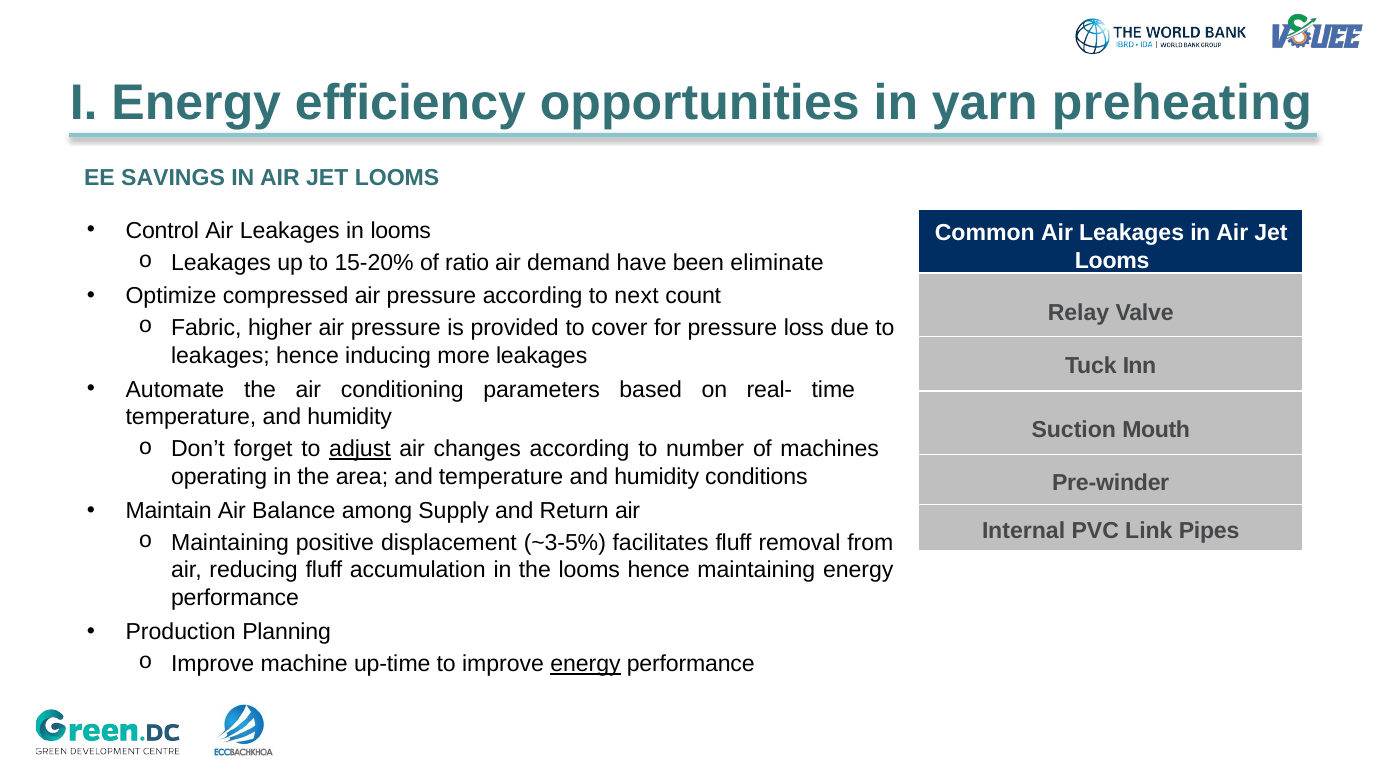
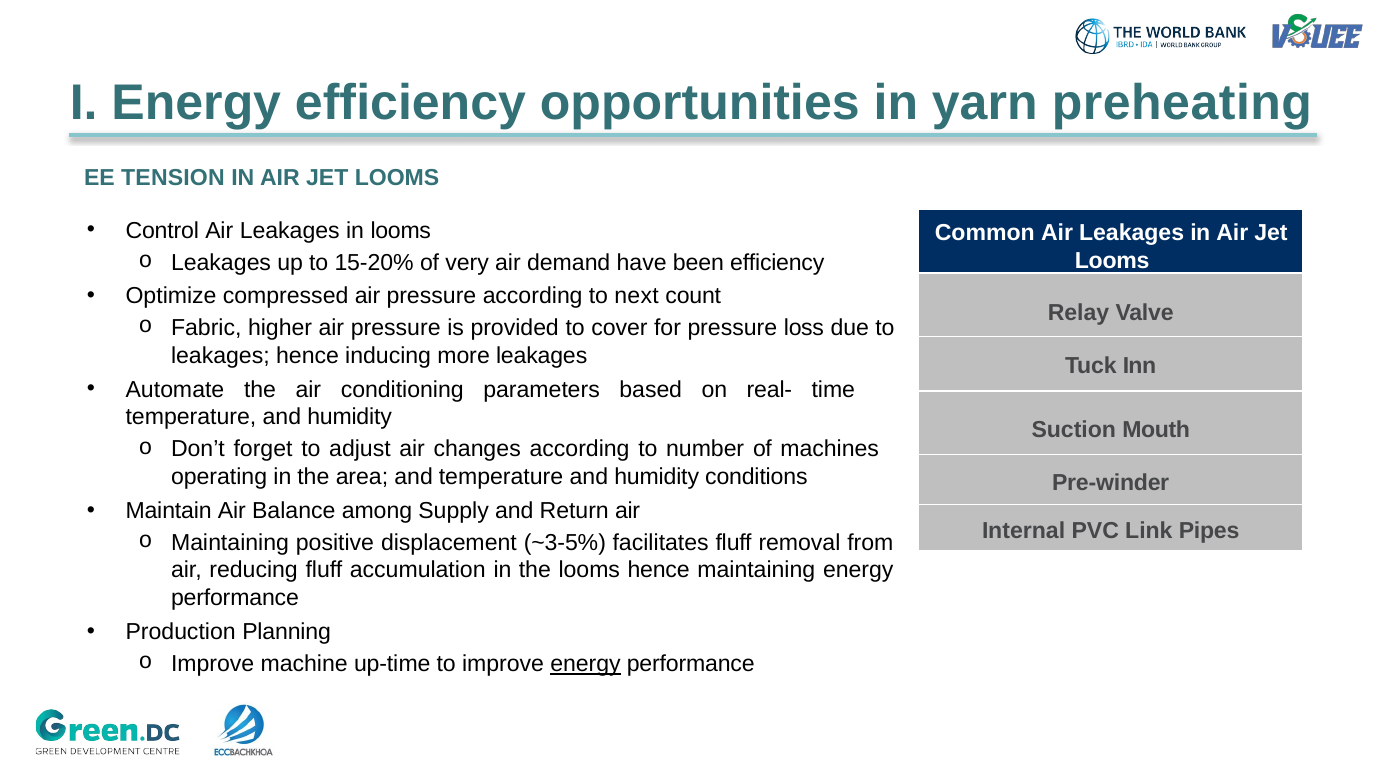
SAVINGS: SAVINGS -> TENSION
ratio: ratio -> very
been eliminate: eliminate -> efficiency
adjust underline: present -> none
